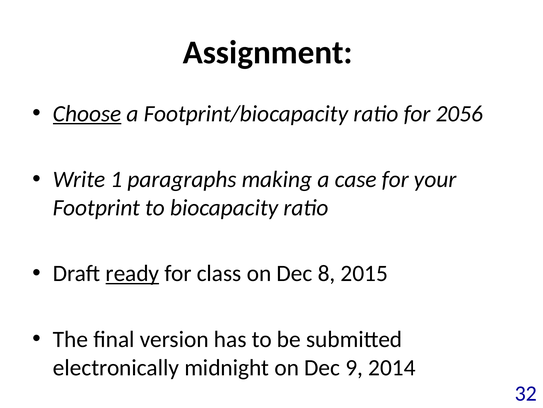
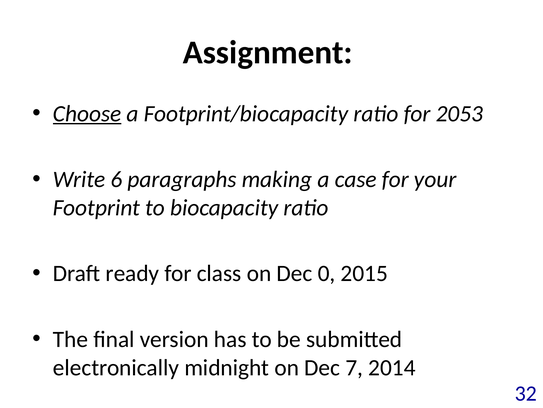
2056: 2056 -> 2053
1: 1 -> 6
ready underline: present -> none
8: 8 -> 0
9: 9 -> 7
